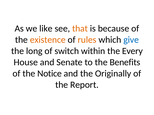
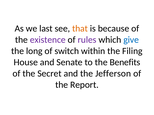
like: like -> last
existence colour: orange -> purple
rules colour: orange -> purple
Every: Every -> Filing
Notice: Notice -> Secret
Originally: Originally -> Jefferson
